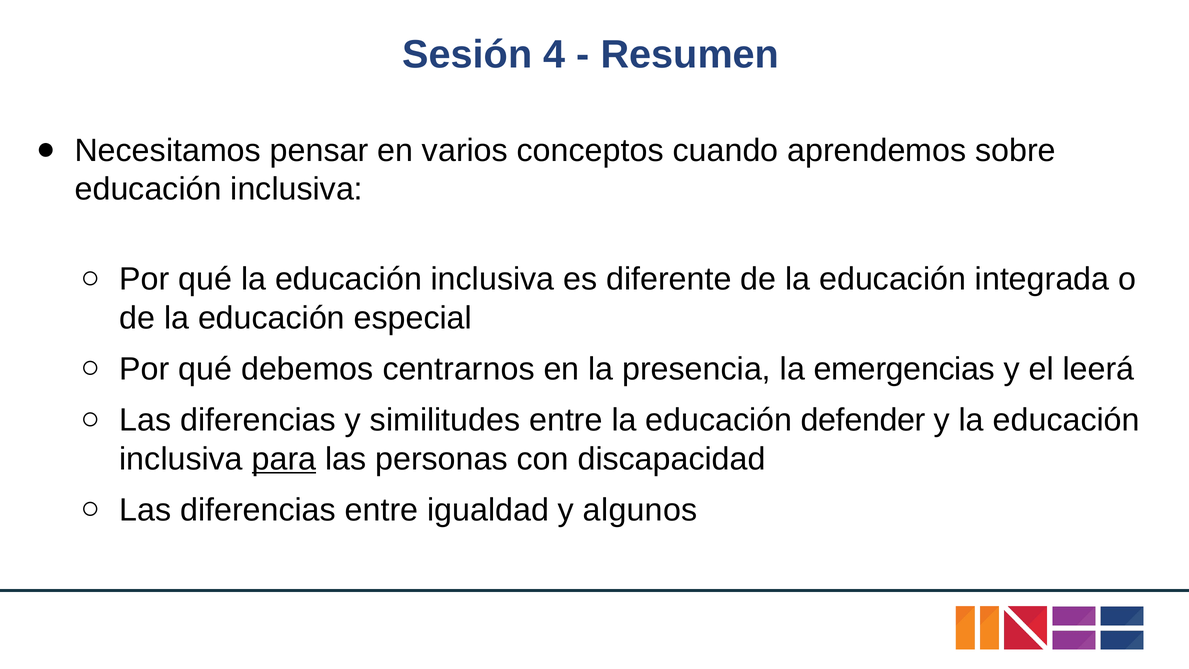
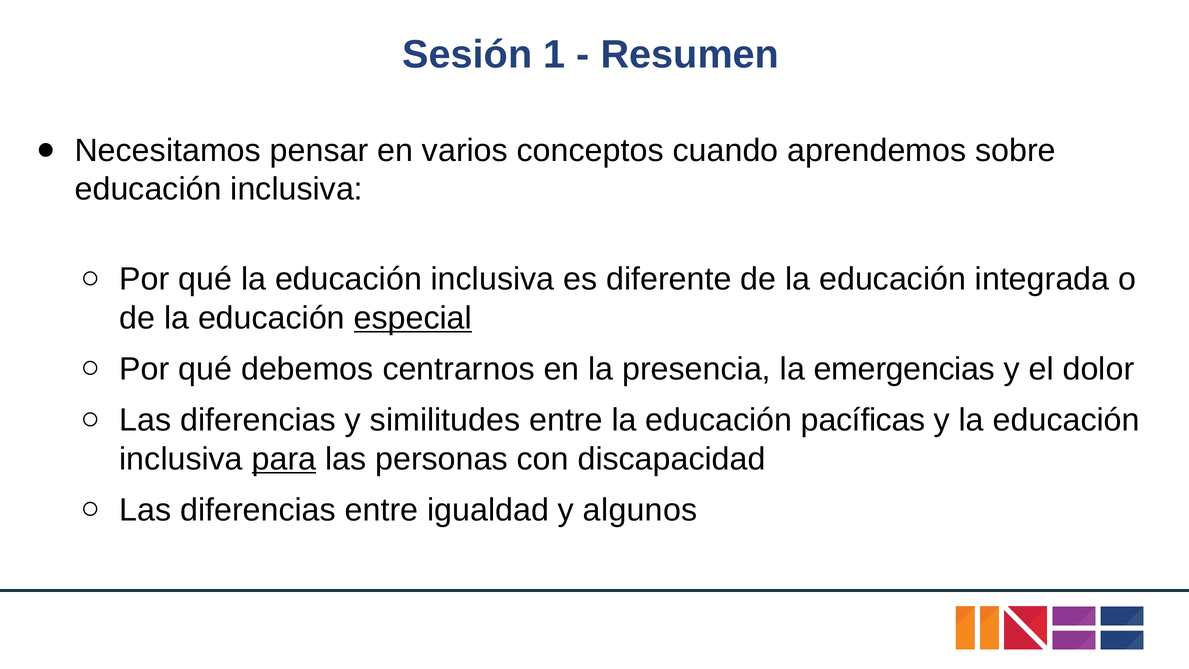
4: 4 -> 1
especial underline: none -> present
leerá: leerá -> dolor
defender: defender -> pacíficas
